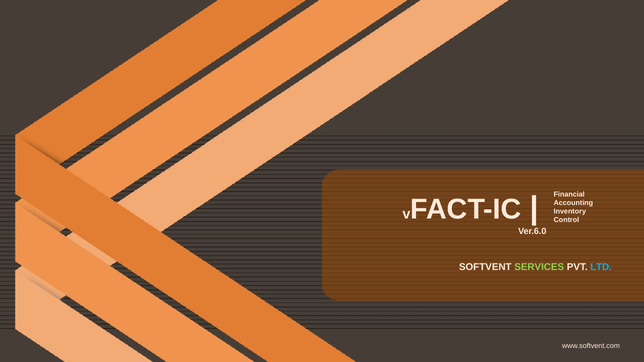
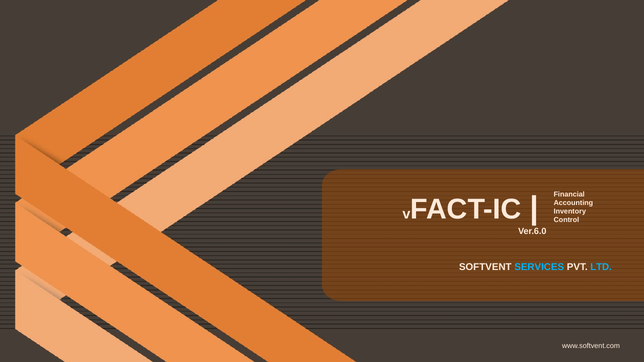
SERVICES colour: light green -> light blue
